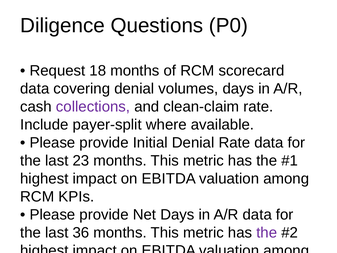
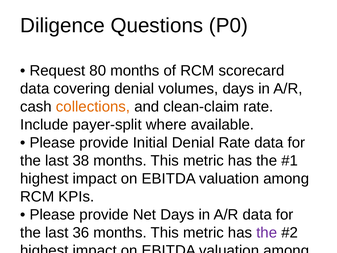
18: 18 -> 80
collections colour: purple -> orange
23: 23 -> 38
